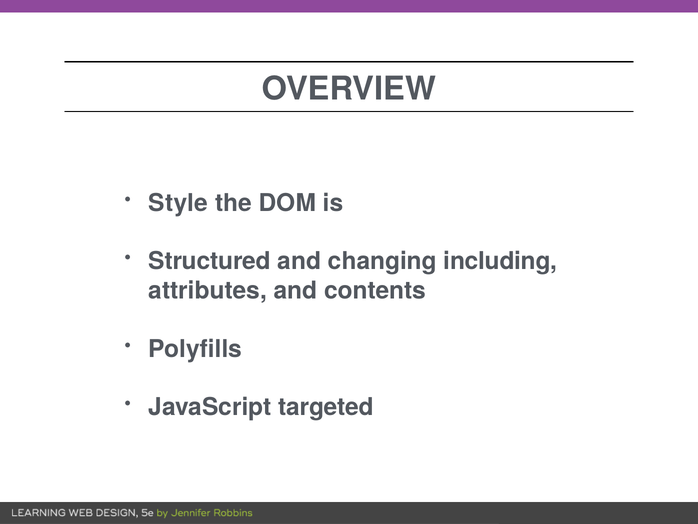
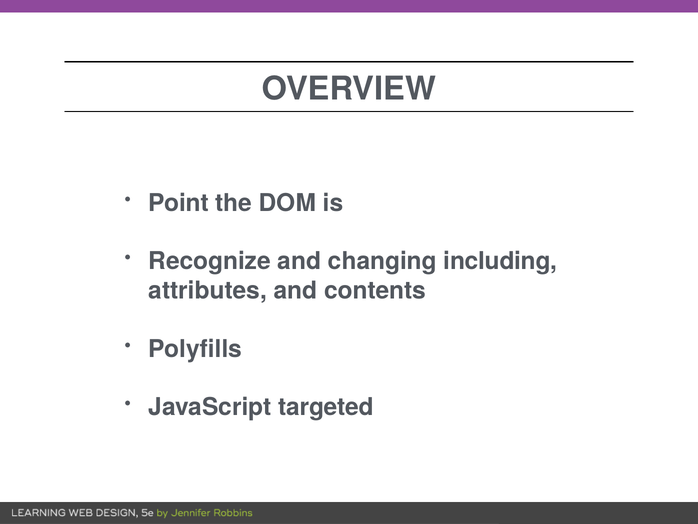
Style: Style -> Point
Structured: Structured -> Recognize
